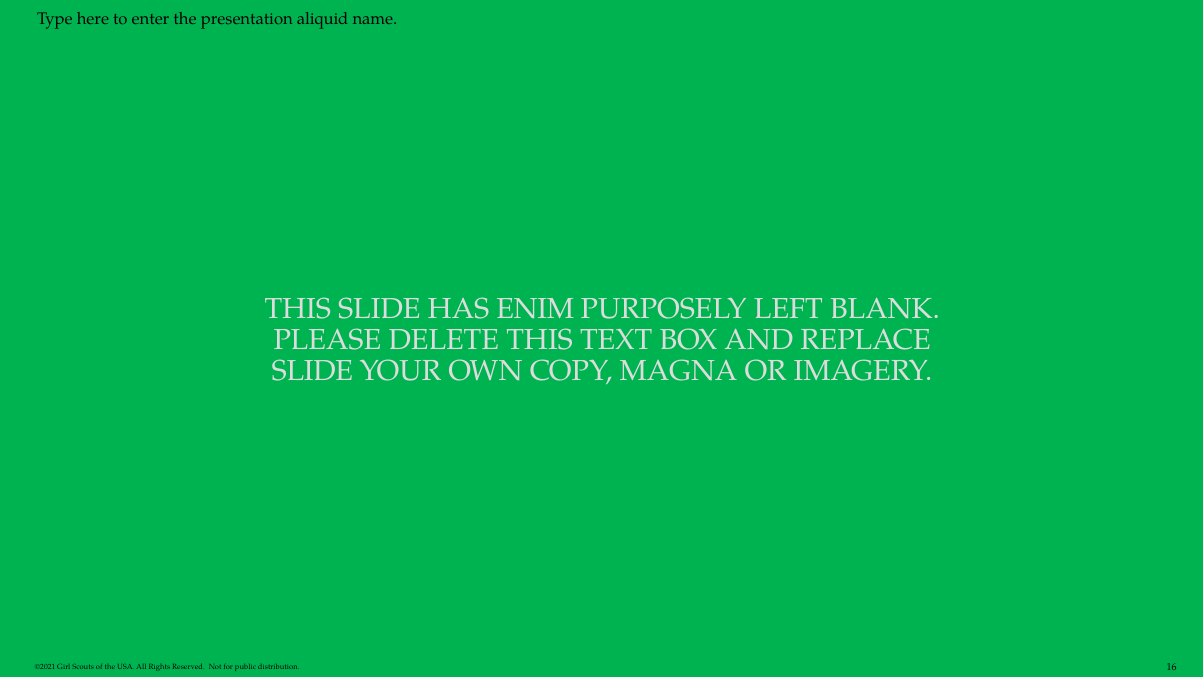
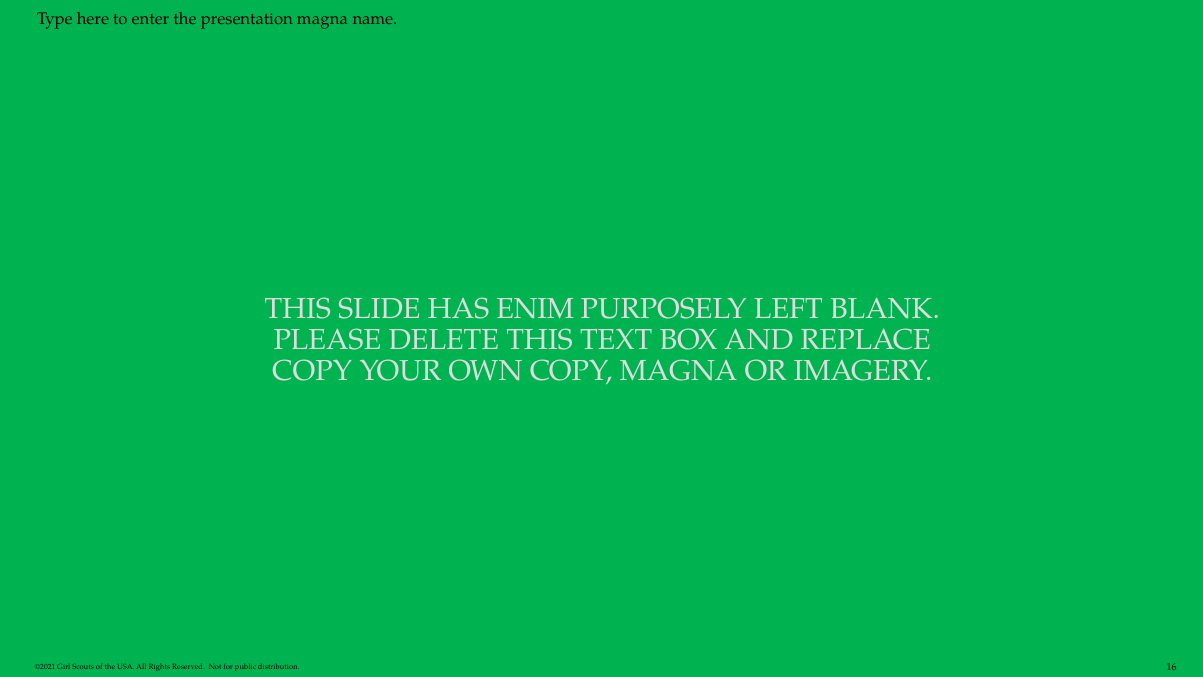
presentation aliquid: aliquid -> magna
SLIDE at (312, 371): SLIDE -> COPY
